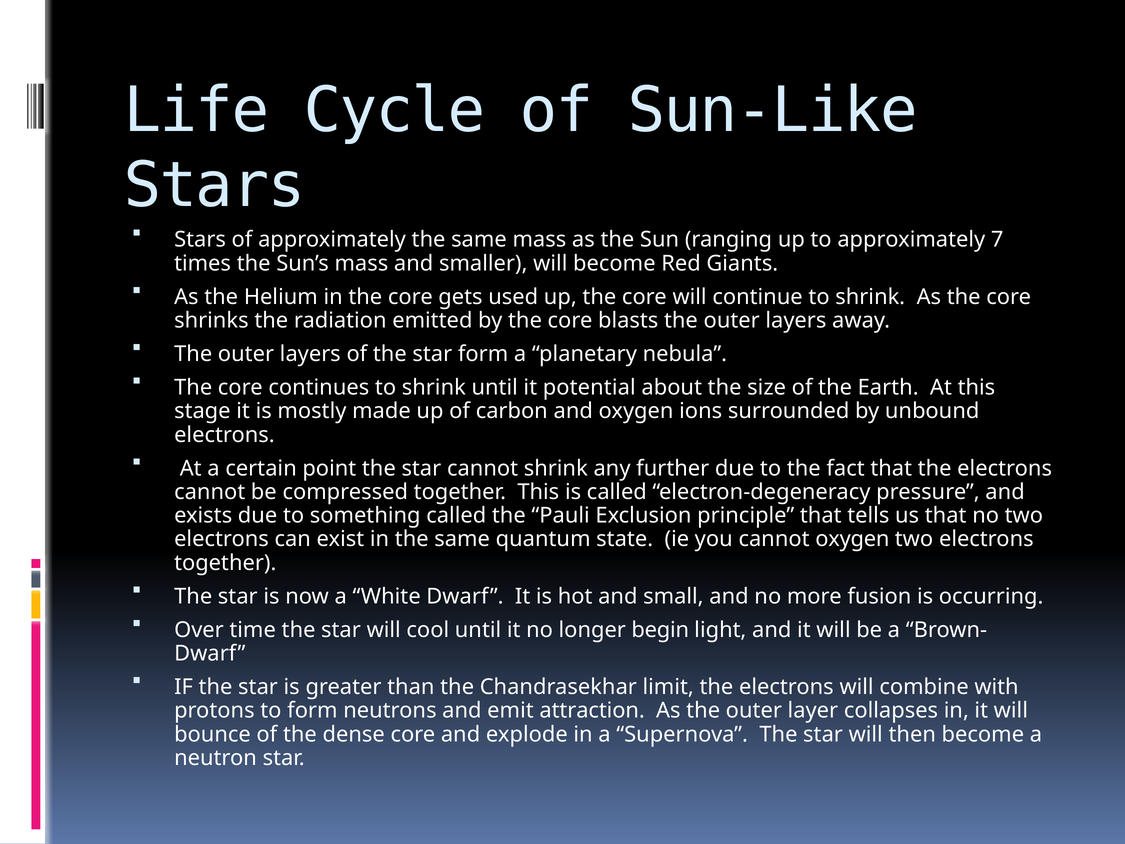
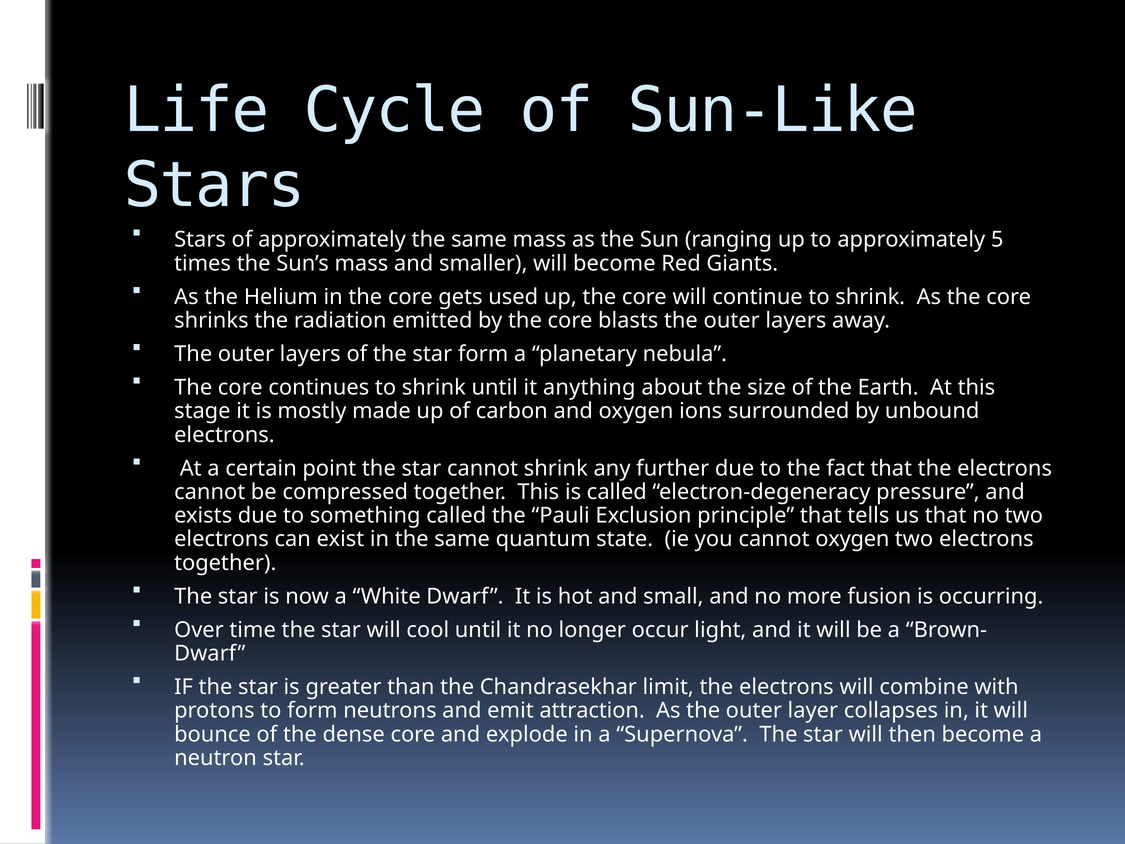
7: 7 -> 5
potential: potential -> anything
begin: begin -> occur
